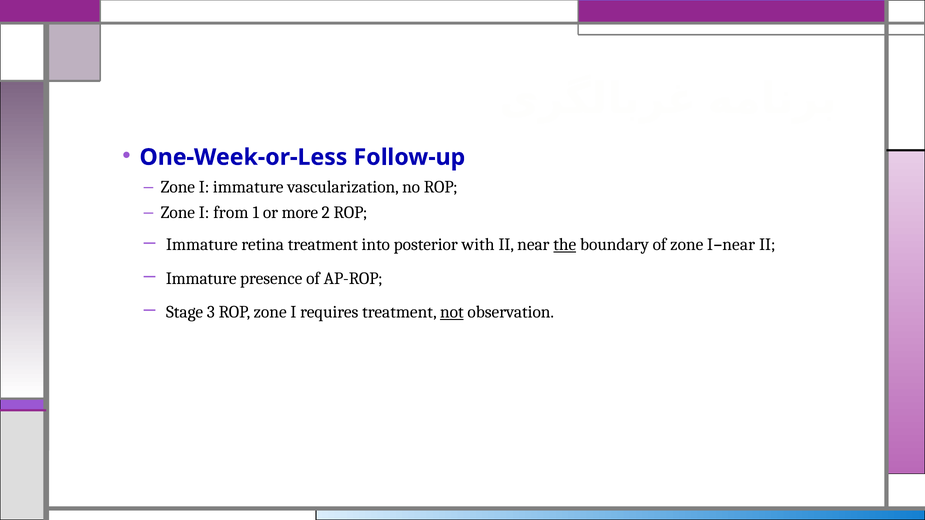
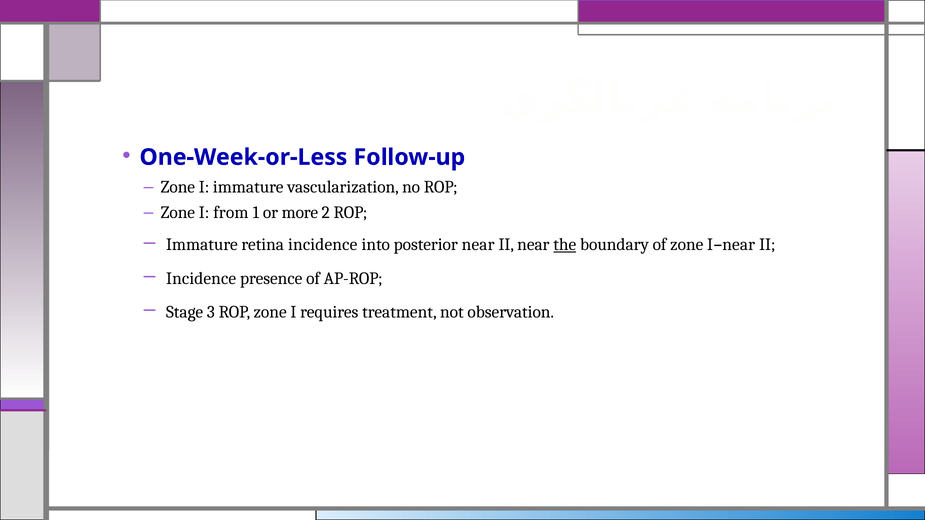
retina treatment: treatment -> incidence
posterior with: with -> near
Immature at (201, 279): Immature -> Incidence
not underline: present -> none
